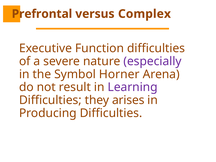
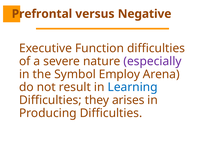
Complex: Complex -> Negative
Horner: Horner -> Employ
Learning colour: purple -> blue
